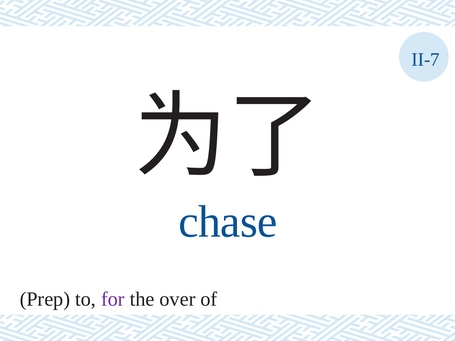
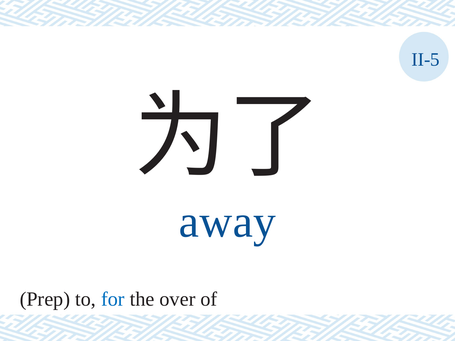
II-7: II-7 -> II-5
chase: chase -> away
for colour: purple -> blue
